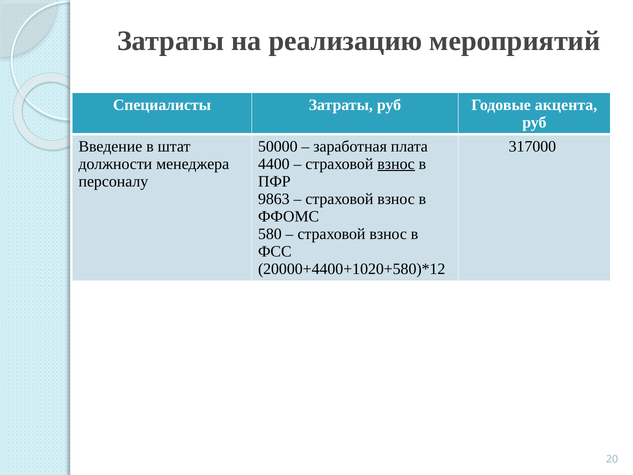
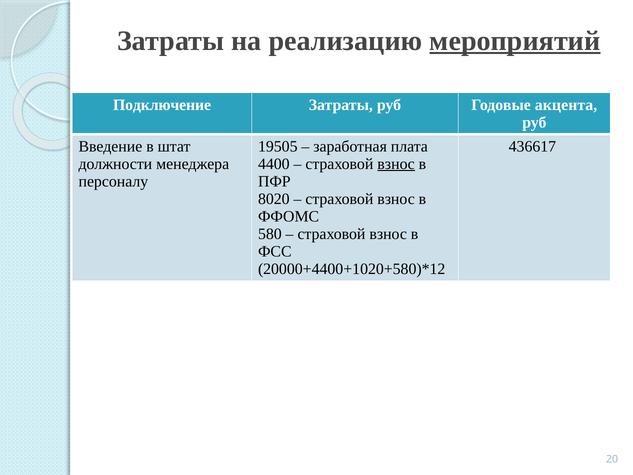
мероприятий underline: none -> present
Специалисты: Специалисты -> Подключение
50000: 50000 -> 19505
317000: 317000 -> 436617
9863: 9863 -> 8020
